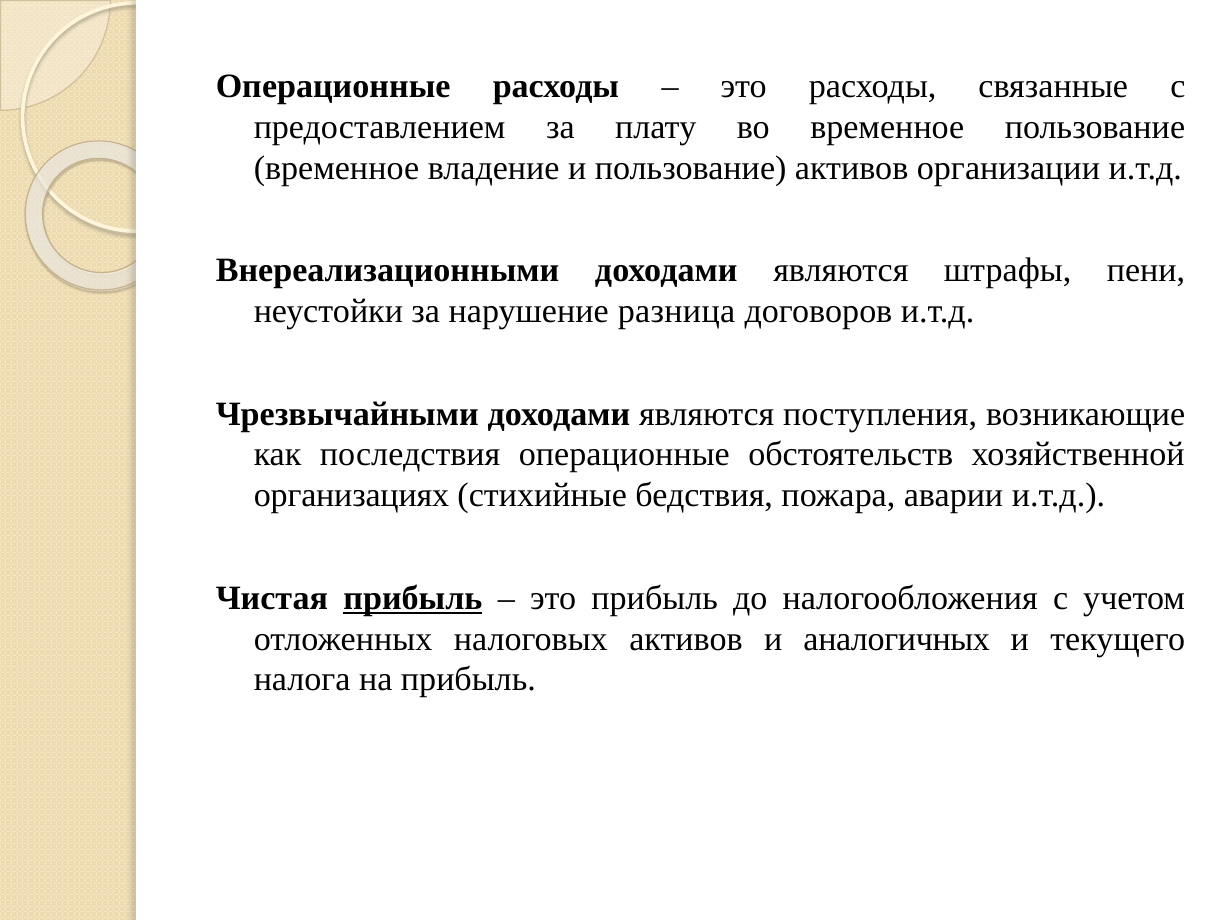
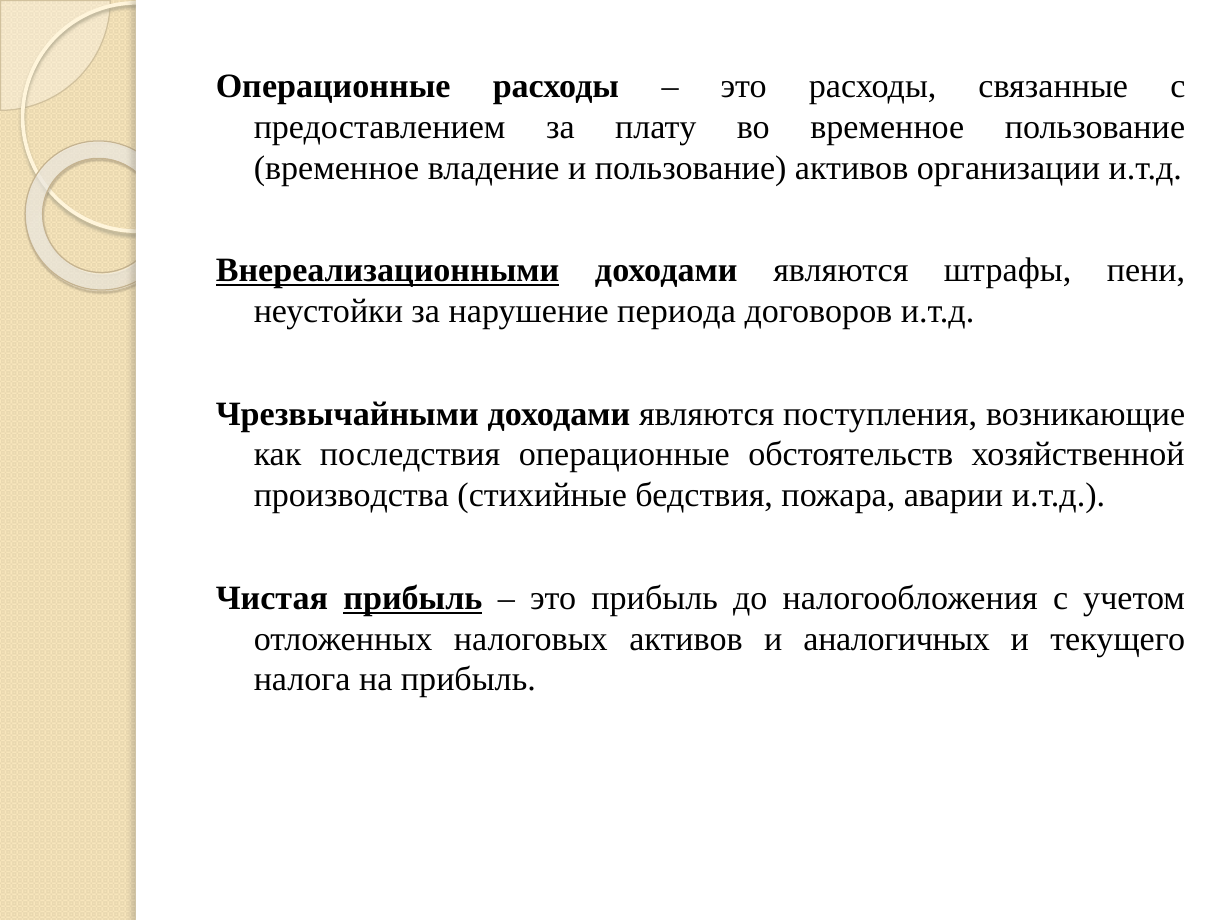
Внереализационными underline: none -> present
разница: разница -> периода
организациях: организациях -> производства
